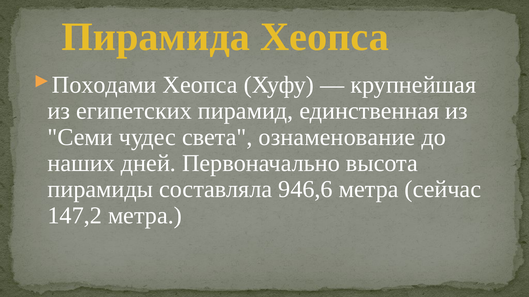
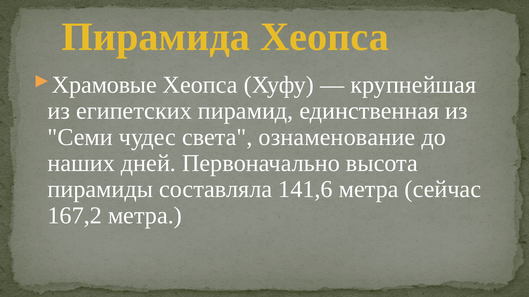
Походами: Походами -> Храмовые
946,6: 946,6 -> 141,6
147,2: 147,2 -> 167,2
